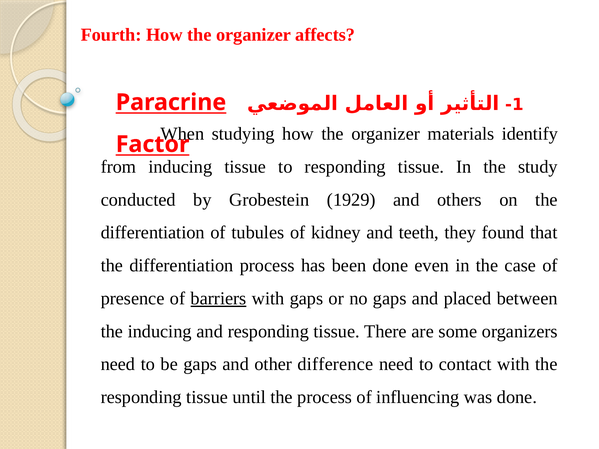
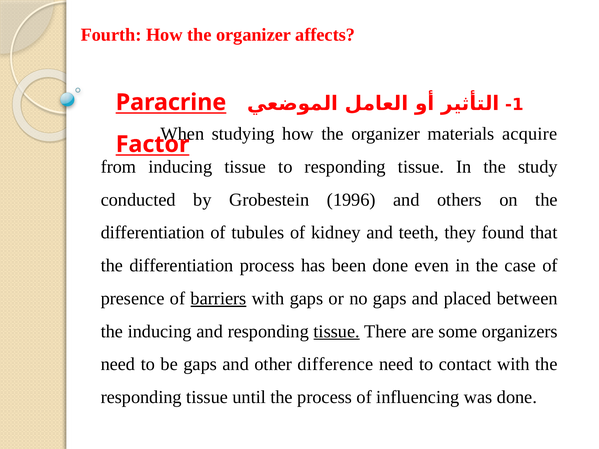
identify: identify -> acquire
1929: 1929 -> 1996
tissue at (337, 332) underline: none -> present
